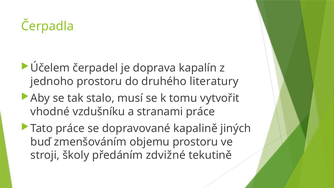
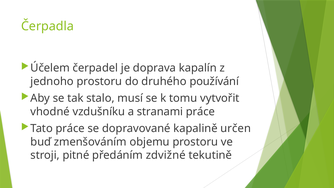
literatury: literatury -> používání
jiných: jiných -> určen
školy: školy -> pitné
